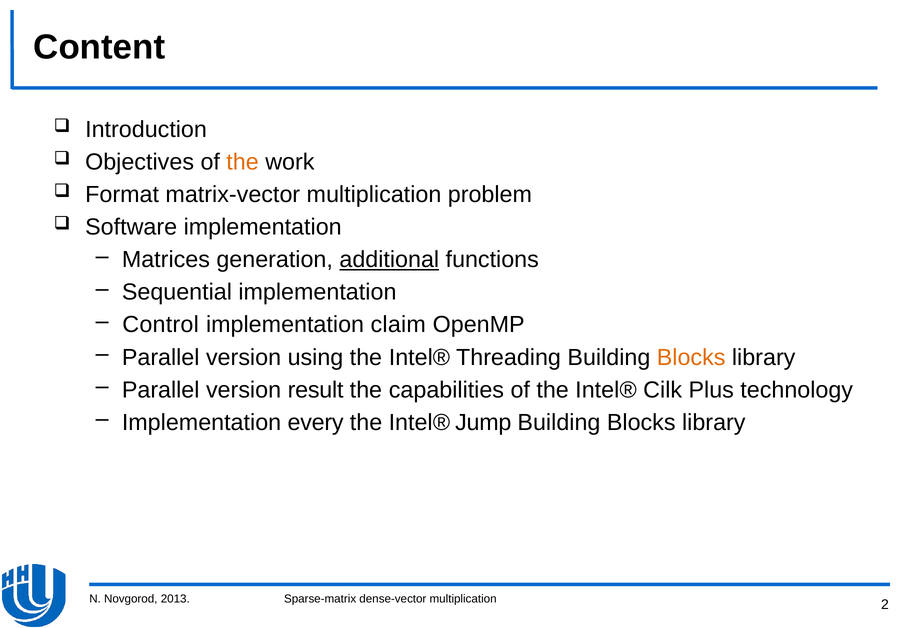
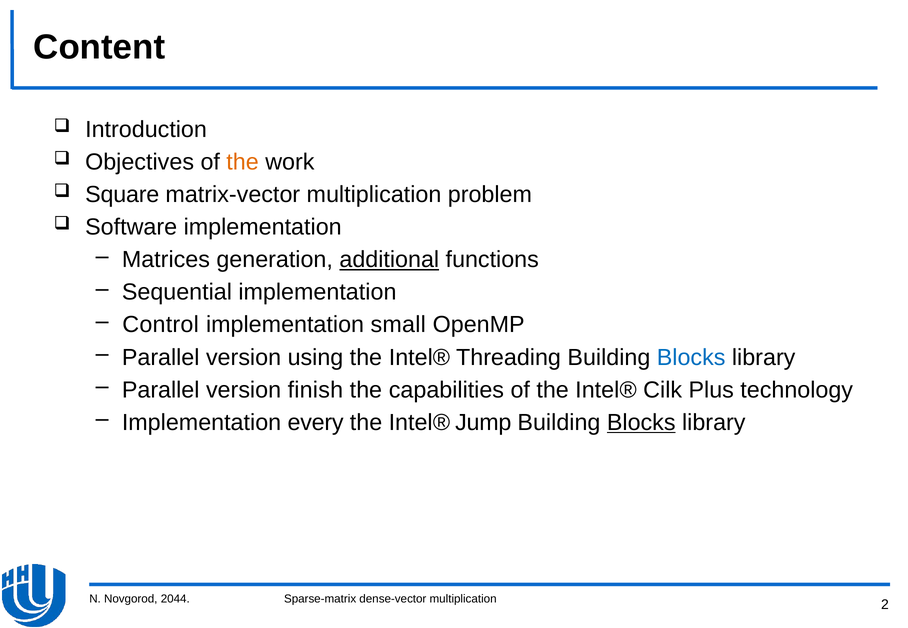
Format: Format -> Square
claim: claim -> small
Blocks at (691, 358) colour: orange -> blue
result: result -> finish
Blocks at (641, 423) underline: none -> present
2013: 2013 -> 2044
